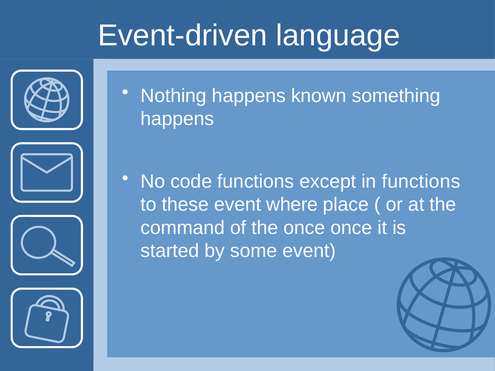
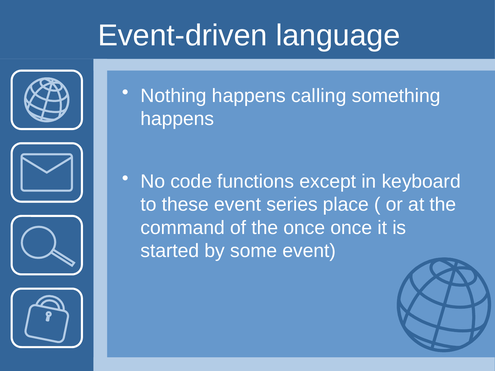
known: known -> calling
in functions: functions -> keyboard
where: where -> series
